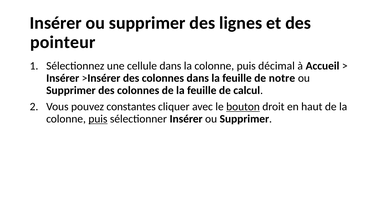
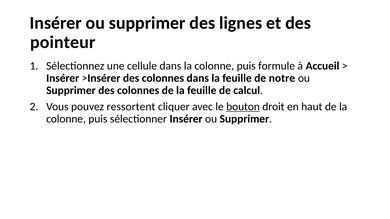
décimal: décimal -> formule
constantes: constantes -> ressortent
puis at (98, 119) underline: present -> none
